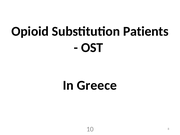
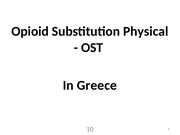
Patients: Patients -> Physical
